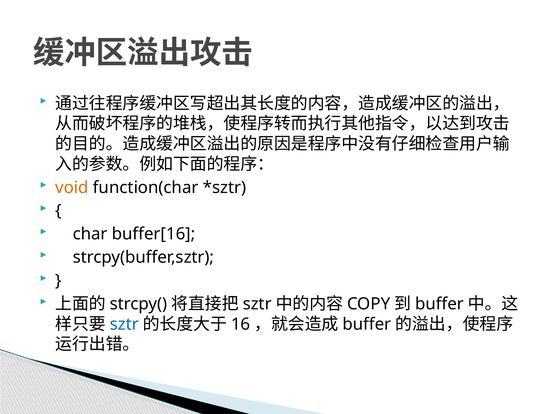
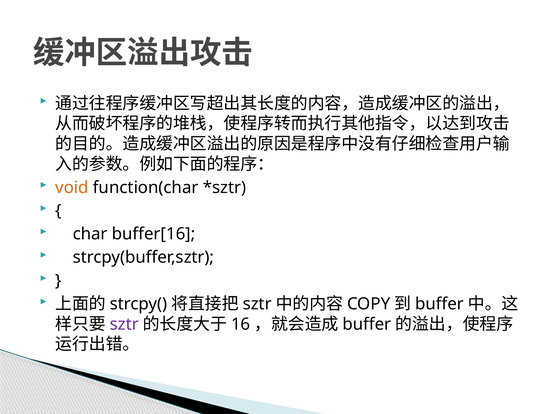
sztr at (124, 324) colour: blue -> purple
